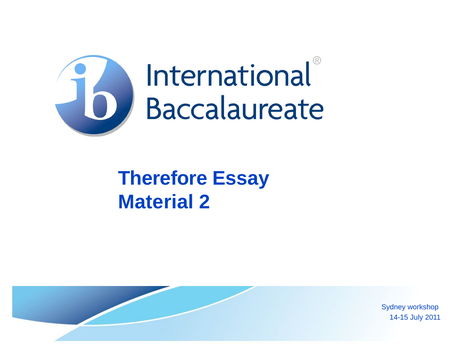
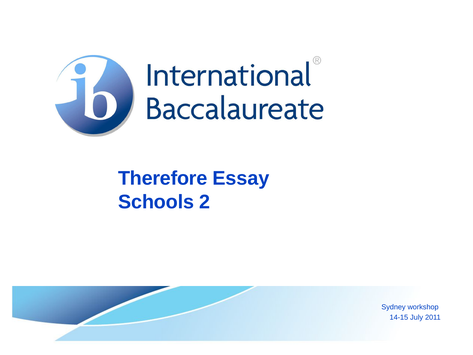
Material: Material -> Schools
